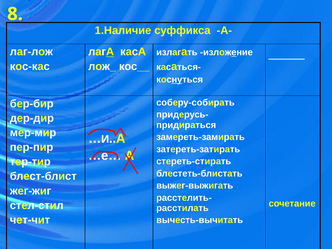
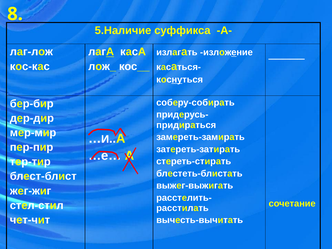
1.Наличие: 1.Наличие -> 5.Наличие
